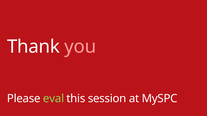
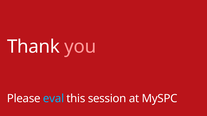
eval colour: light green -> light blue
